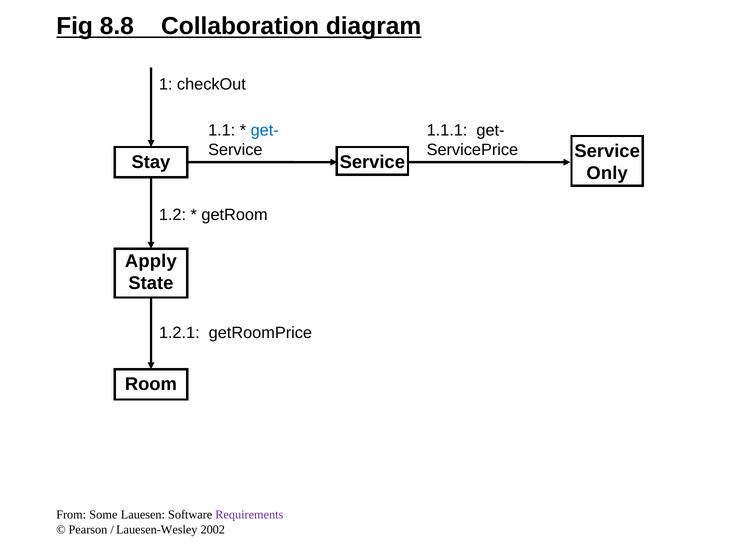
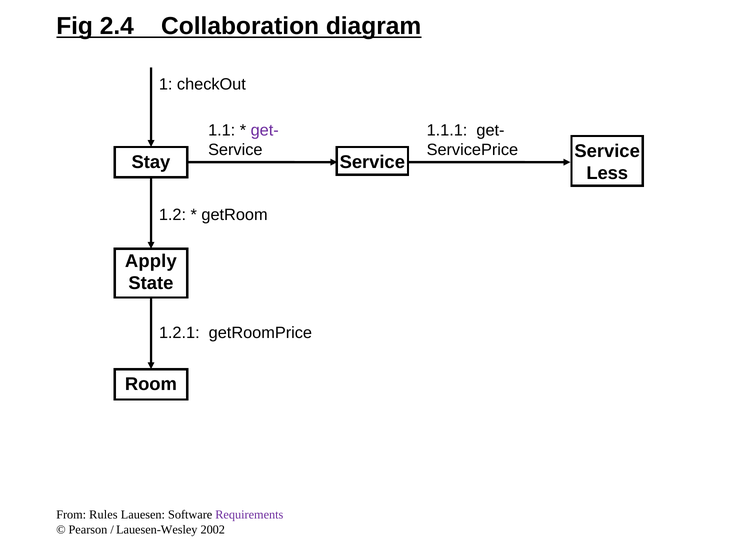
8.8: 8.8 -> 2.4
get- at (265, 130) colour: blue -> purple
Only: Only -> Less
Some: Some -> Rules
